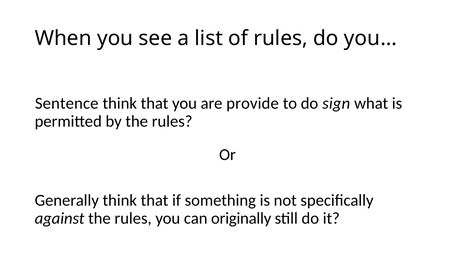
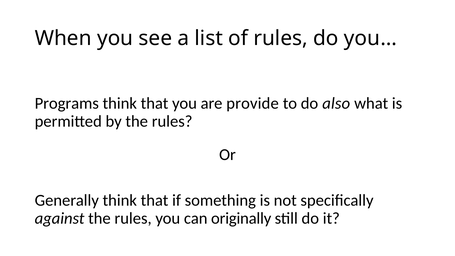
Sentence: Sentence -> Programs
sign: sign -> also
